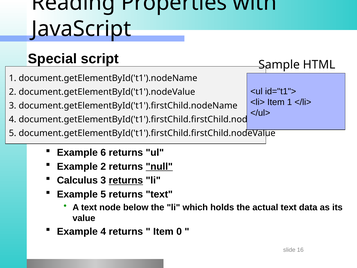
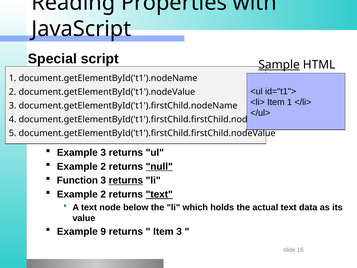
Sample underline: none -> present
Example 6: 6 -> 3
Calculus: Calculus -> Function
5 at (103, 194): 5 -> 2
text at (159, 194) underline: none -> present
Example 4: 4 -> 9
Item 0: 0 -> 3
